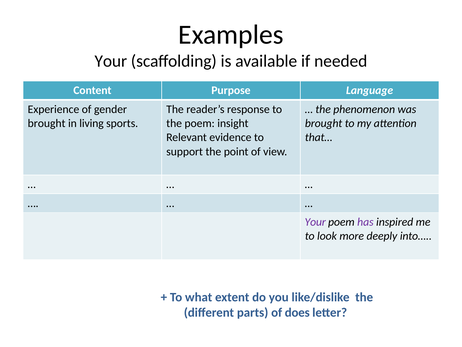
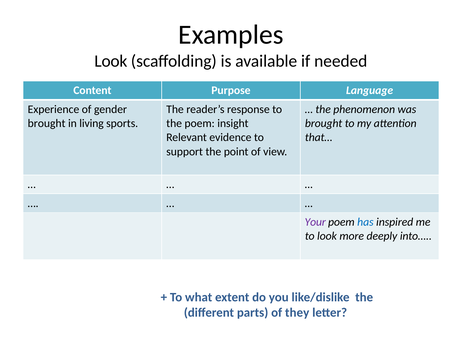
Your at (111, 61): Your -> Look
has colour: purple -> blue
does: does -> they
